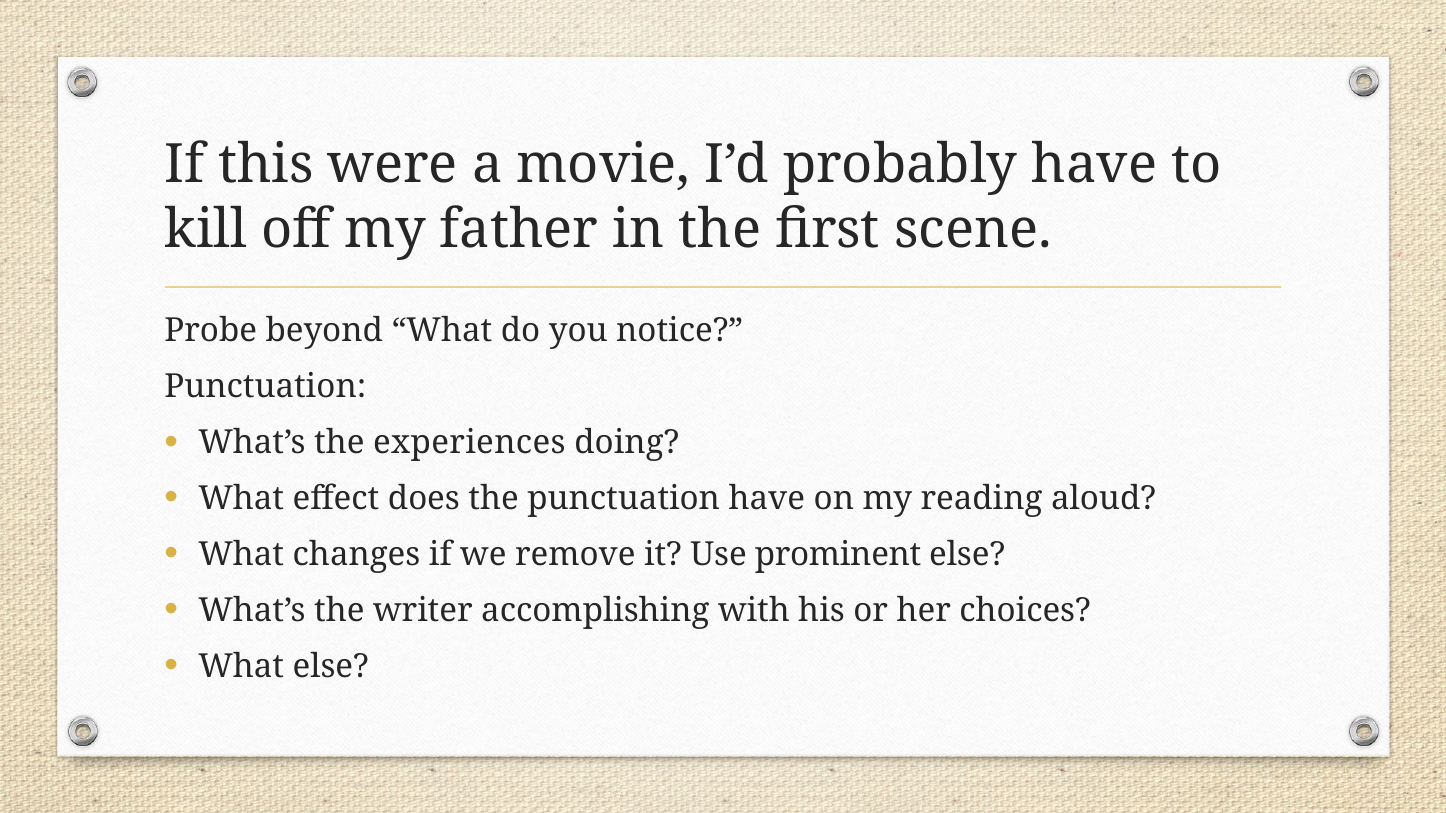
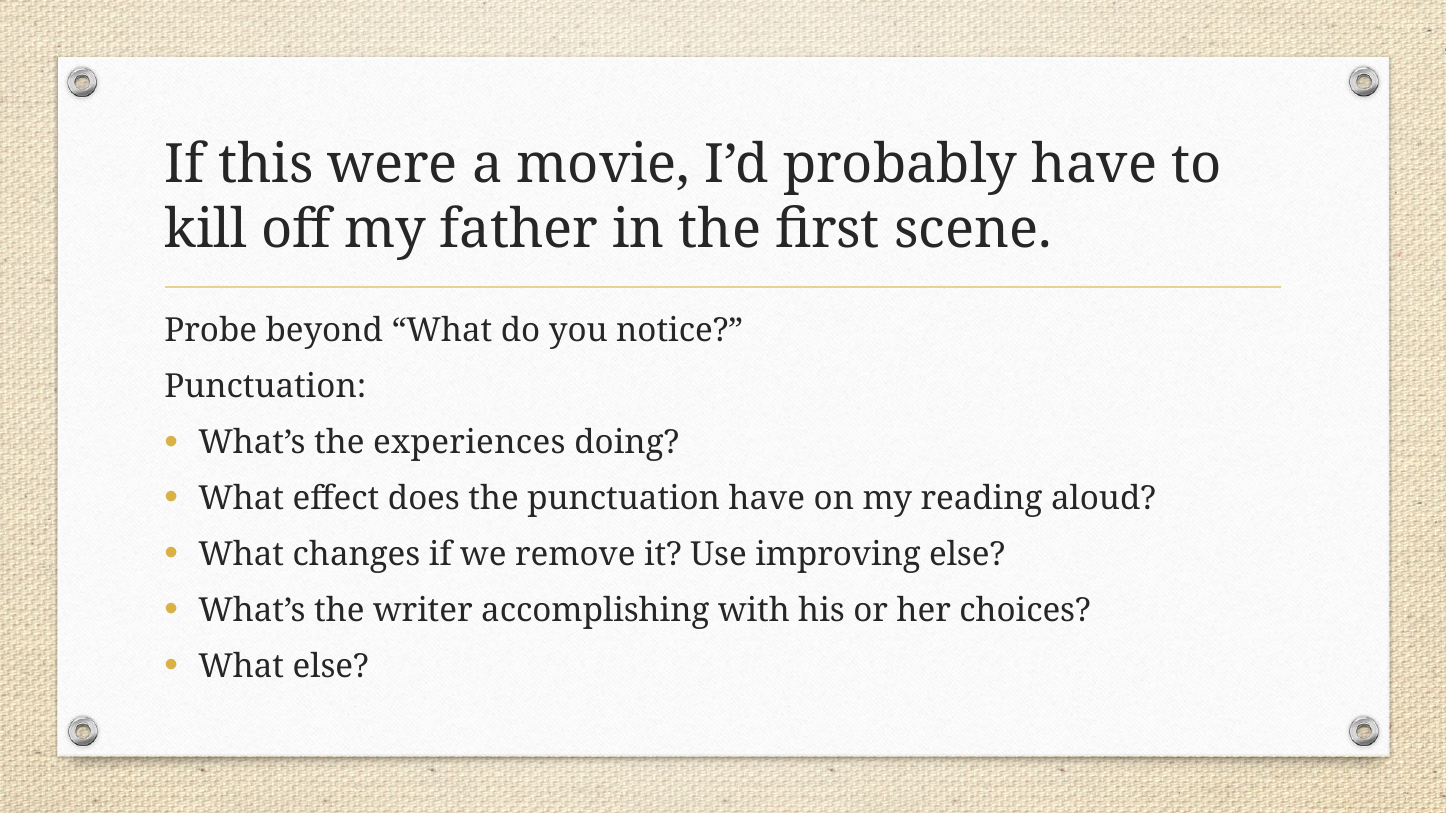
prominent: prominent -> improving
